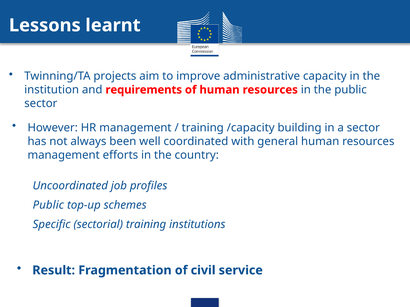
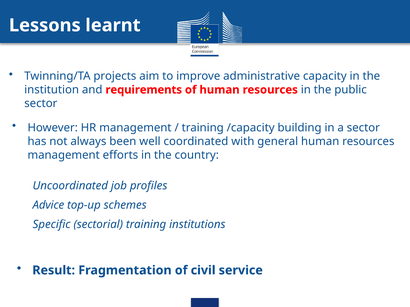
Public at (48, 205): Public -> Advice
